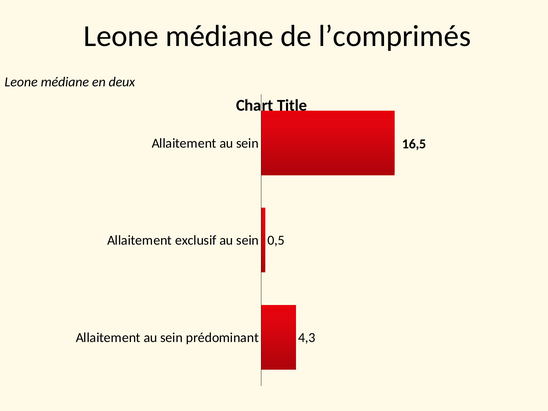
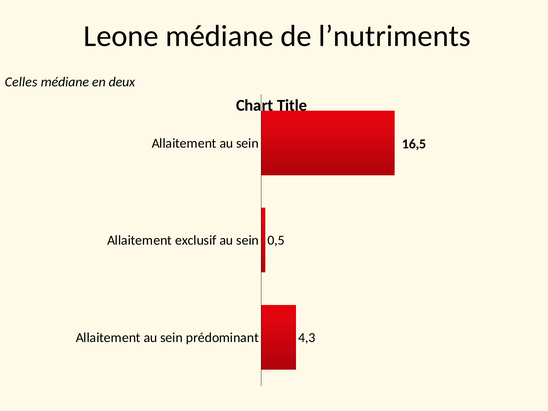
l’comprimés: l’comprimés -> l’nutriments
Leone at (21, 82): Leone -> Celles
